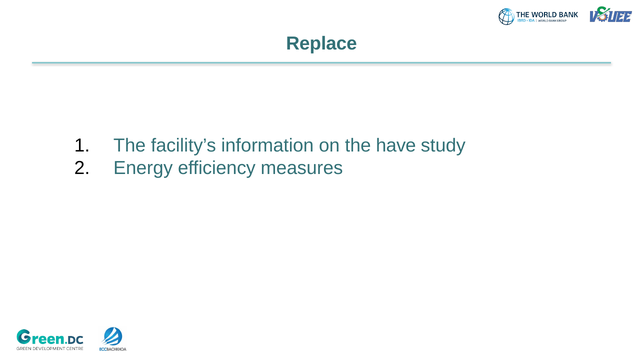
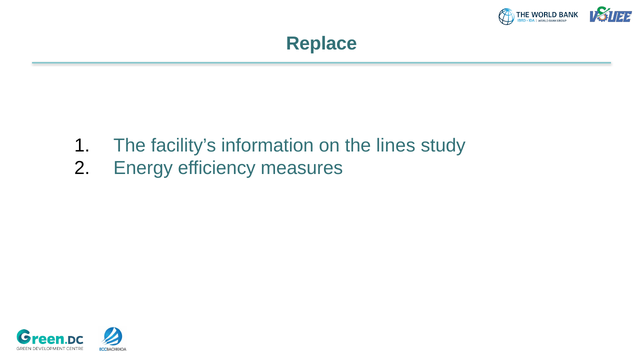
have: have -> lines
